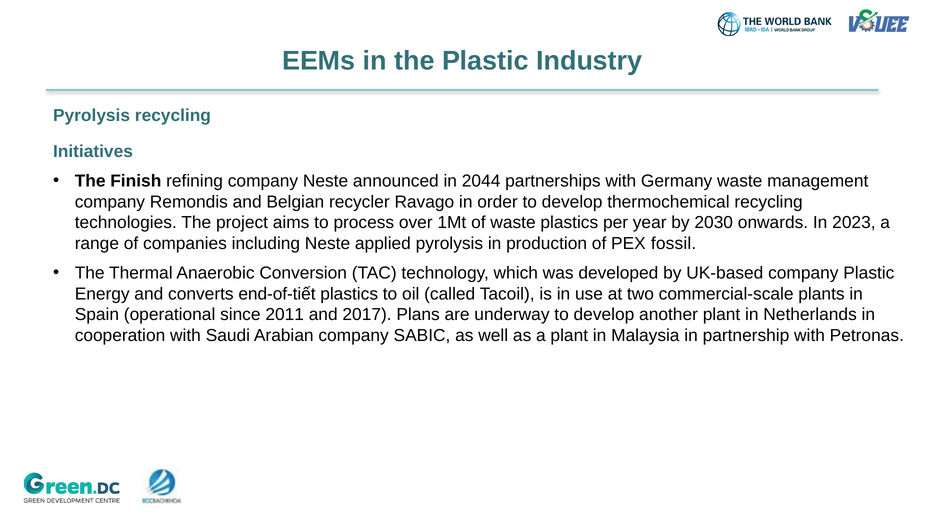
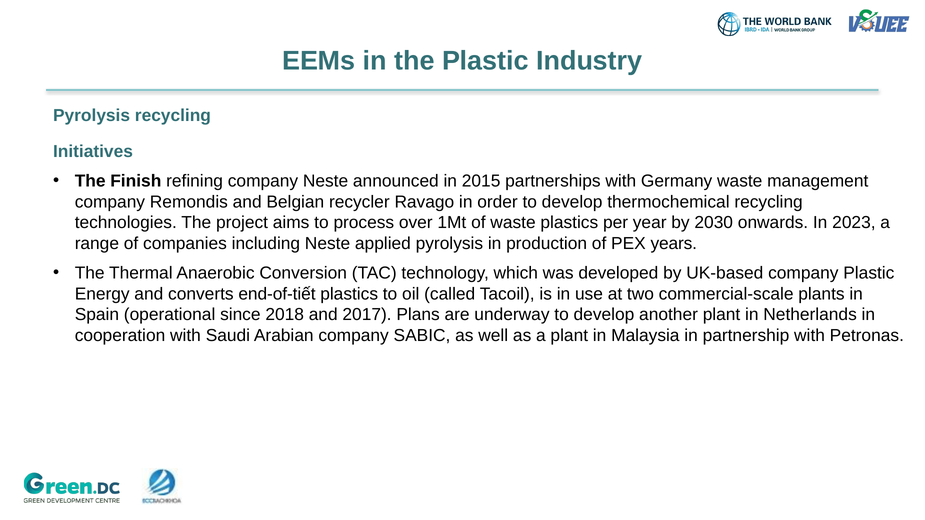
2044: 2044 -> 2015
fossil: fossil -> years
2011: 2011 -> 2018
